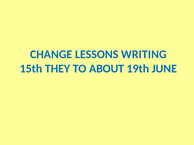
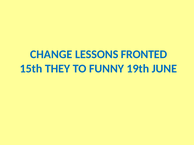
WRITING: WRITING -> FRONTED
ABOUT: ABOUT -> FUNNY
